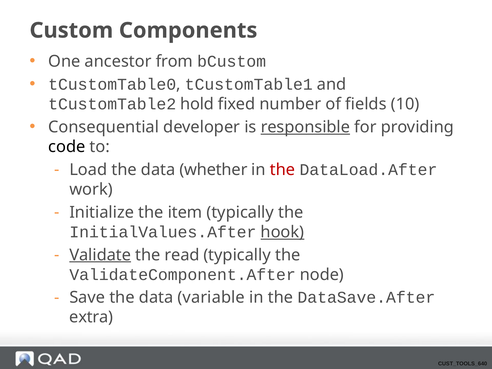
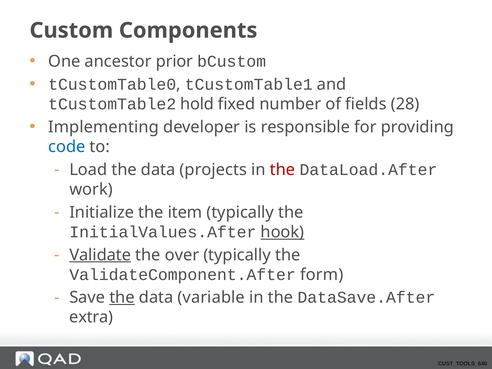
from: from -> prior
10: 10 -> 28
Consequential: Consequential -> Implementing
responsible underline: present -> none
code colour: black -> blue
whether: whether -> projects
read: read -> over
node: node -> form
the at (122, 298) underline: none -> present
